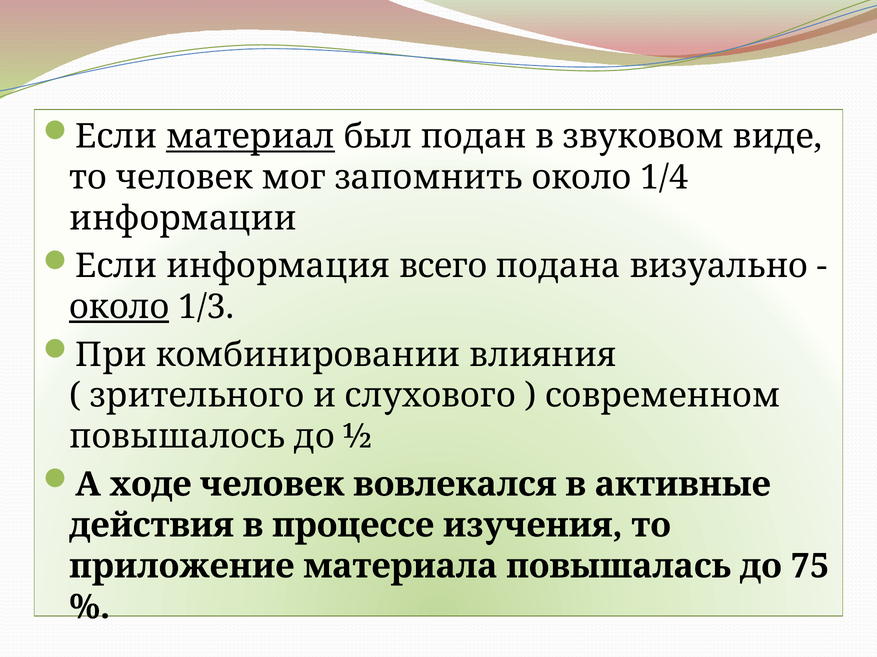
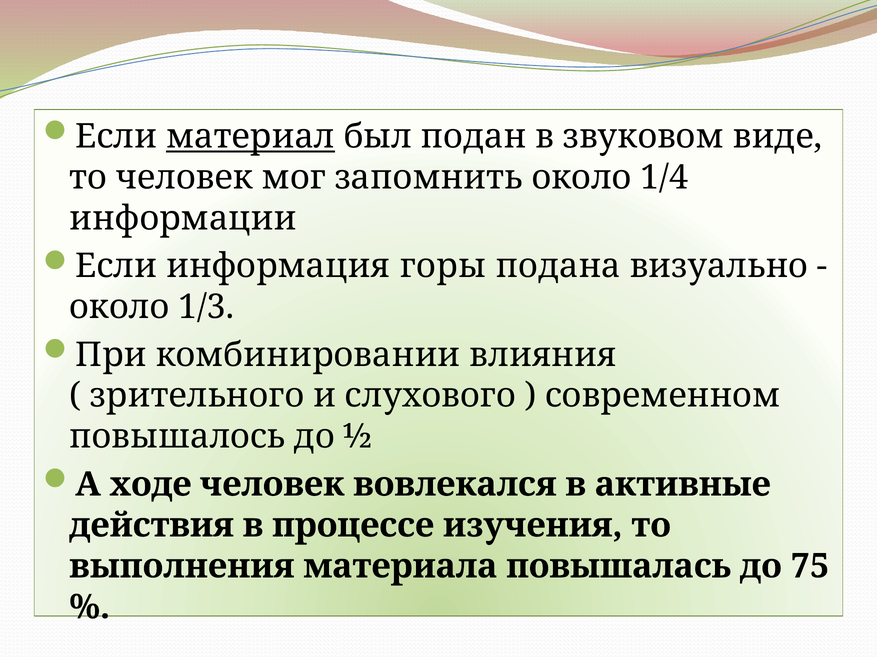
всего: всего -> горы
около at (119, 307) underline: present -> none
приложение: приложение -> выполнения
